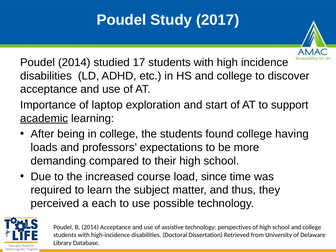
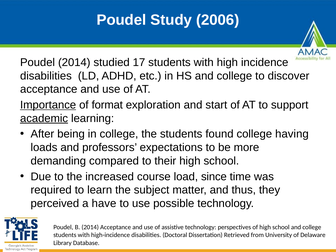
2017: 2017 -> 2006
Importance underline: none -> present
laptop: laptop -> format
each: each -> have
